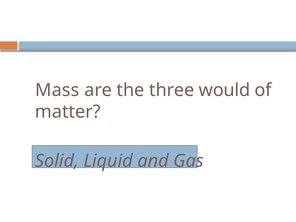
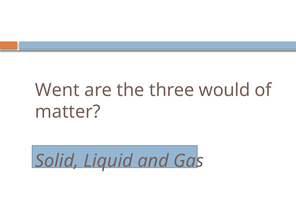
Mass: Mass -> Went
